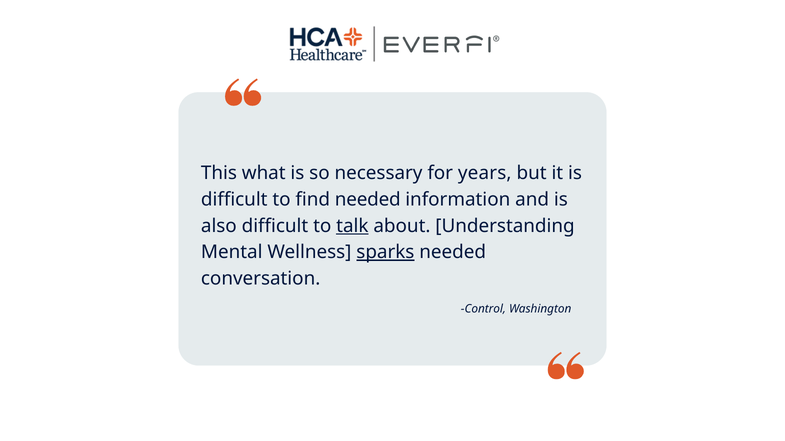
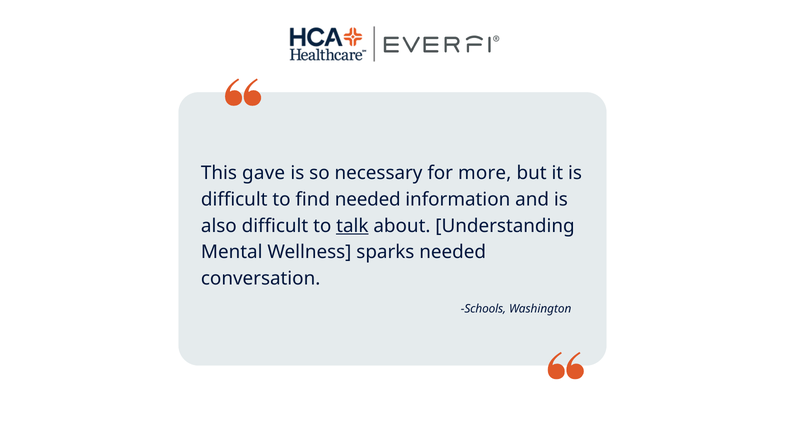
what: what -> gave
years: years -> more
sparks underline: present -> none
Control: Control -> Schools
